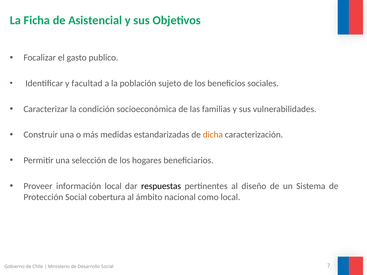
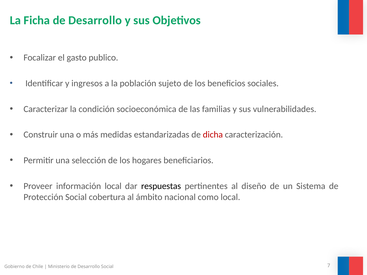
Ficha de Asistencial: Asistencial -> Desarrollo
facultad: facultad -> ingresos
dicha colour: orange -> red
